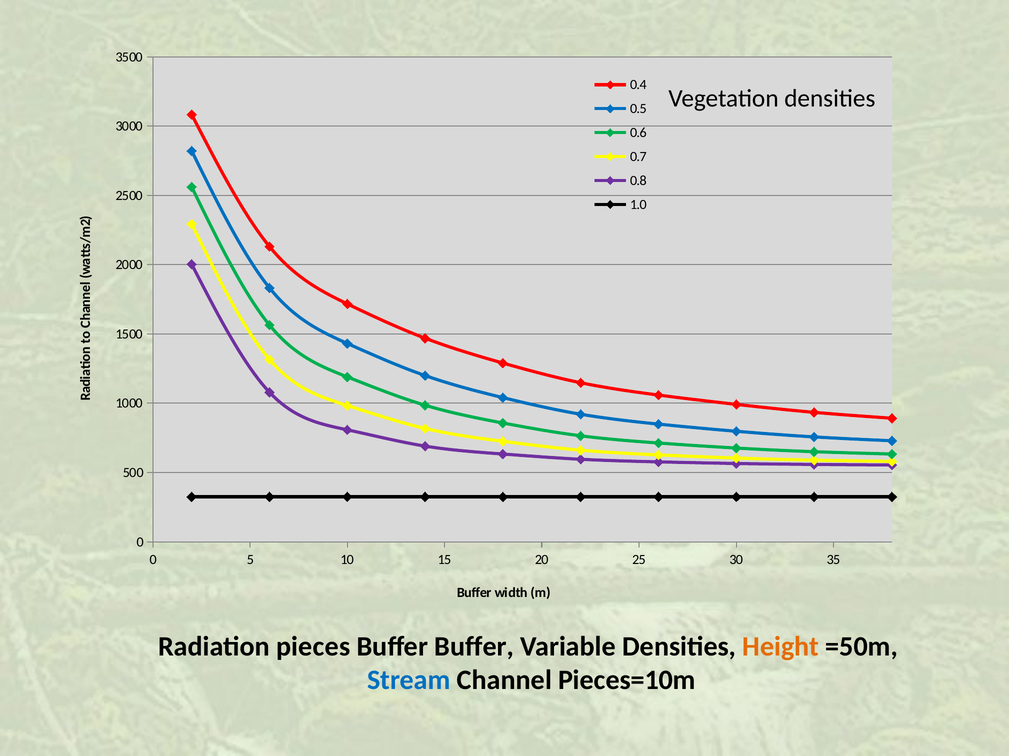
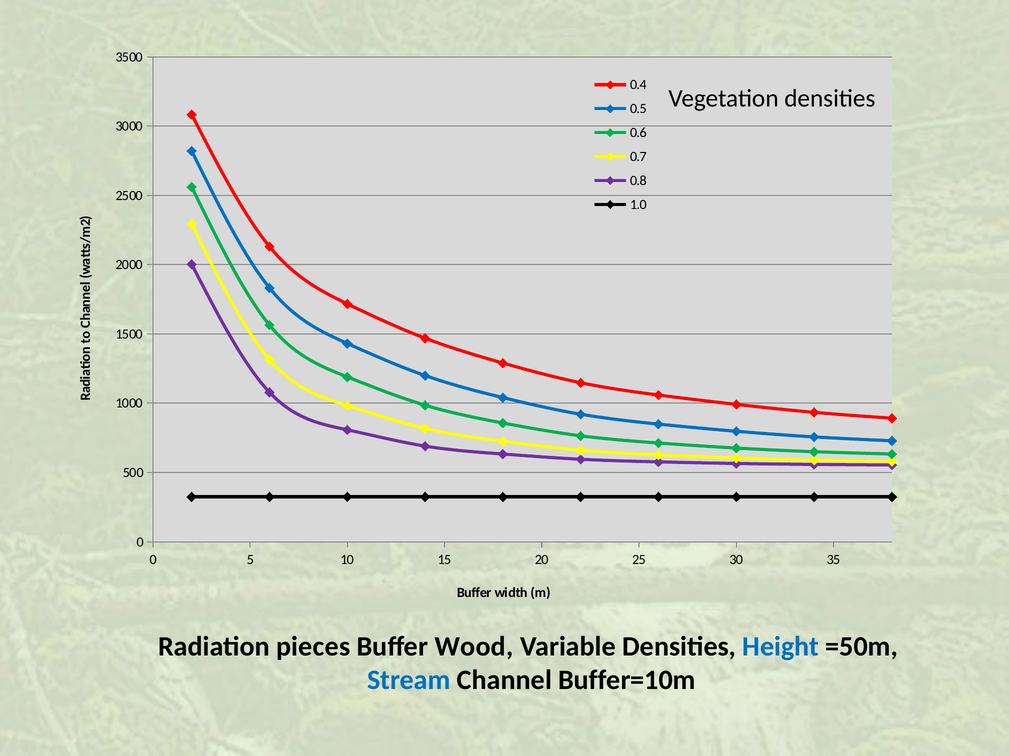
Buffer Buffer: Buffer -> Wood
Height colour: orange -> blue
Pieces=10m: Pieces=10m -> Buffer=10m
